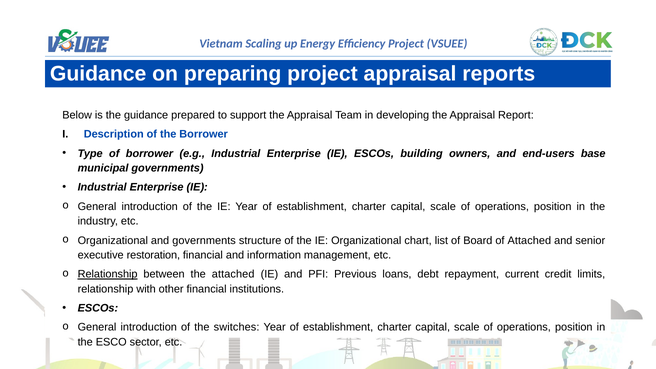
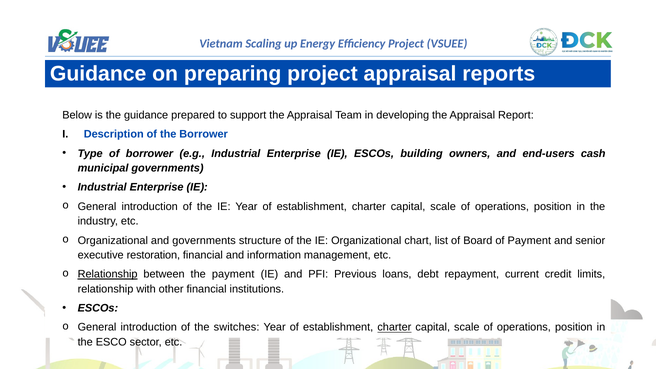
base: base -> cash
of Attached: Attached -> Payment
the attached: attached -> payment
charter at (394, 327) underline: none -> present
